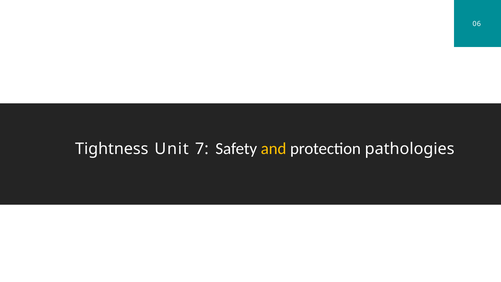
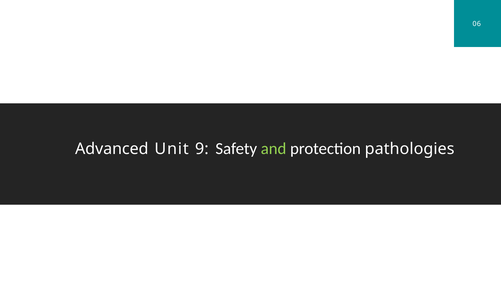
Tightness: Tightness -> Advanced
7: 7 -> 9
and colour: yellow -> light green
